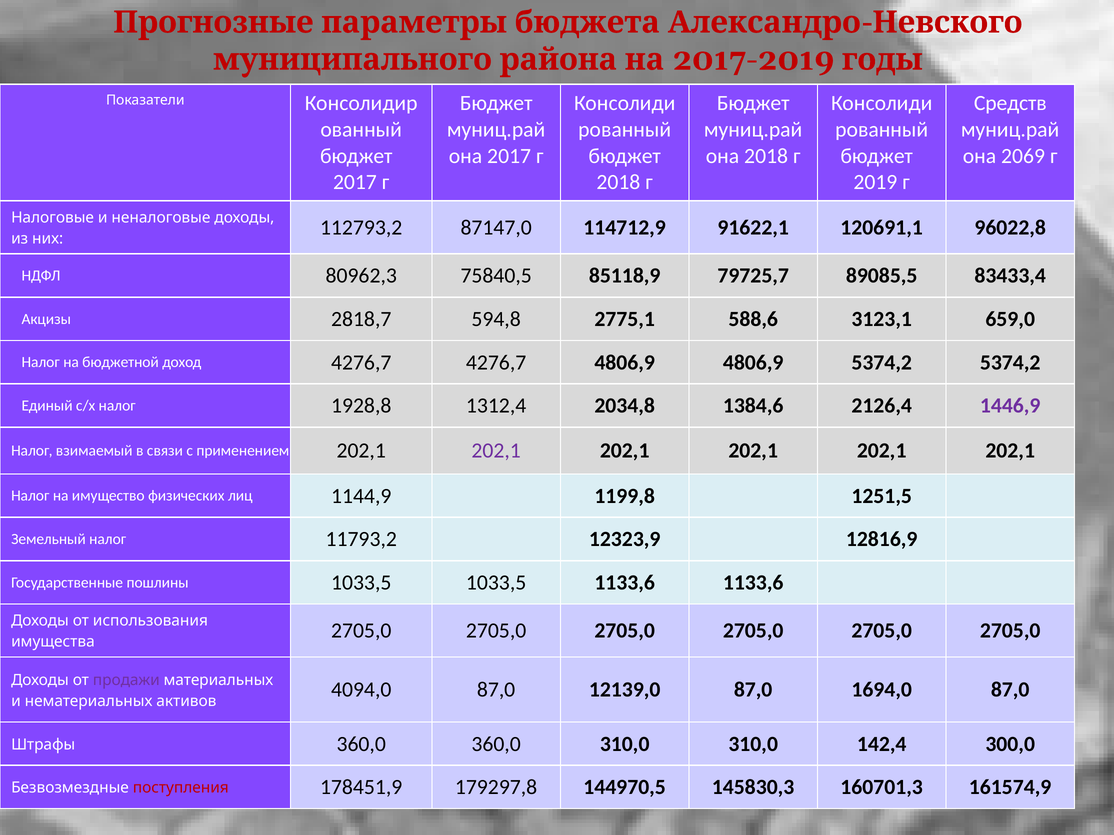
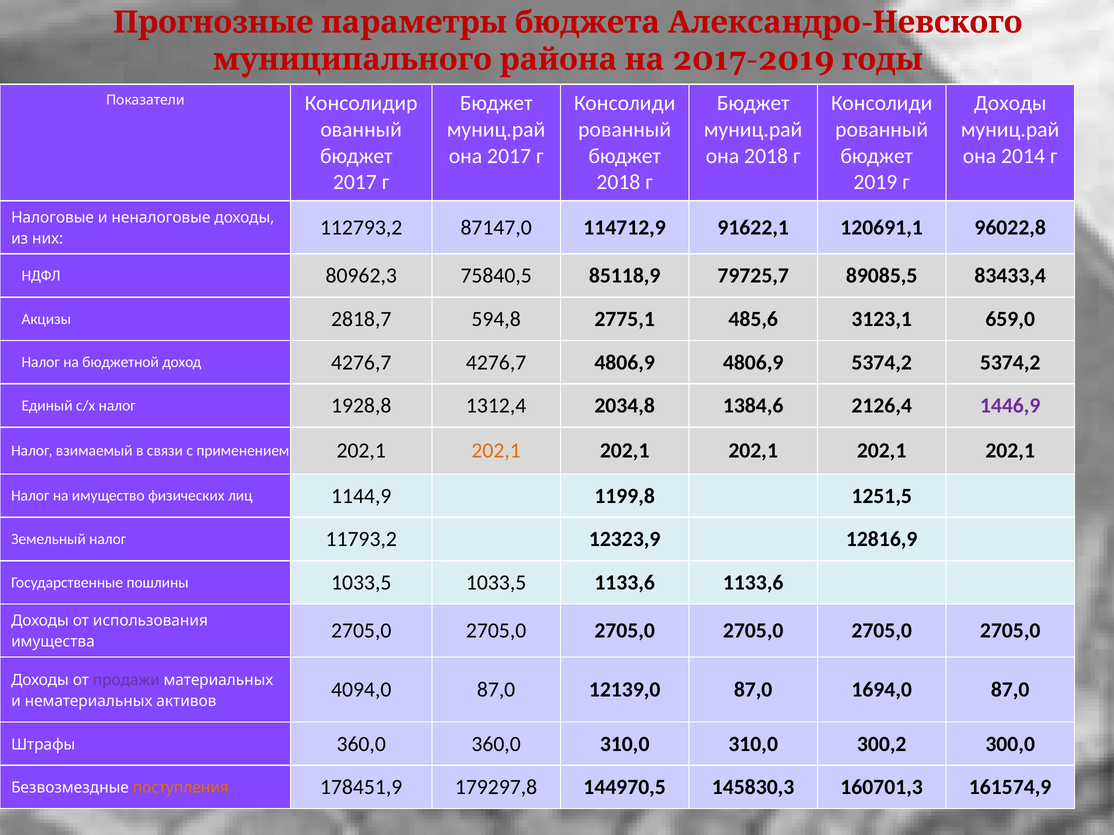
Средств at (1010, 103): Средств -> Доходы
2069: 2069 -> 2014
588,6: 588,6 -> 485,6
202,1 at (496, 451) colour: purple -> orange
142,4: 142,4 -> 300,2
поступления colour: red -> orange
